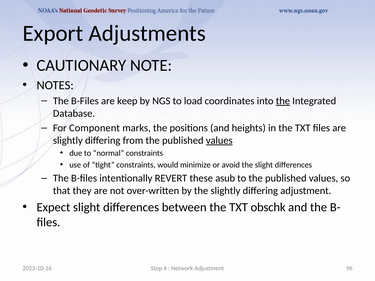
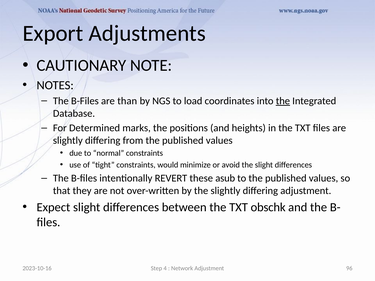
keep: keep -> than
Component: Component -> Determined
values at (219, 141) underline: present -> none
